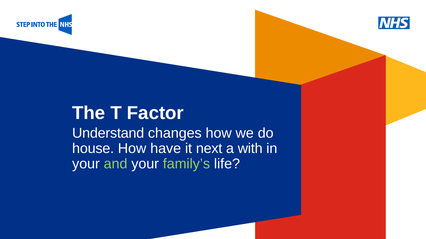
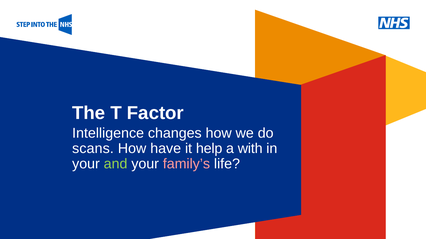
Understand: Understand -> Intelligence
house: house -> scans
next: next -> help
family’s colour: light green -> pink
